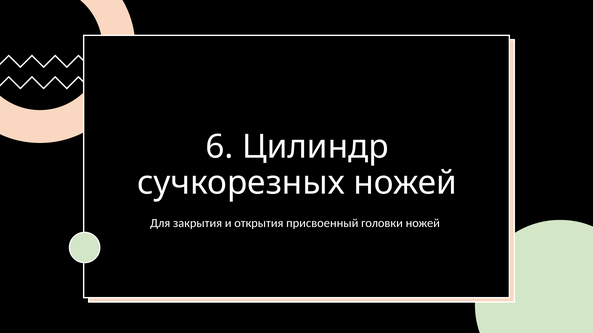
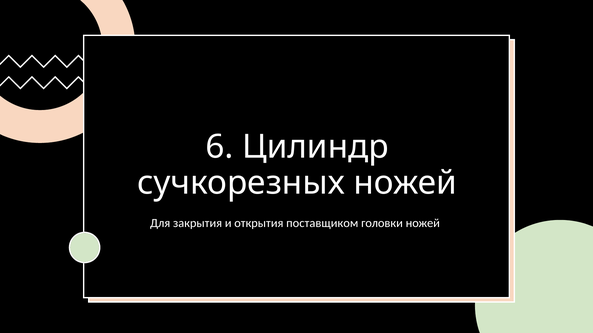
присвоенный: присвоенный -> поставщиком
